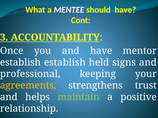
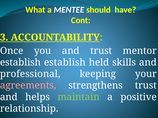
and have: have -> trust
signs: signs -> skills
agreements colour: yellow -> pink
